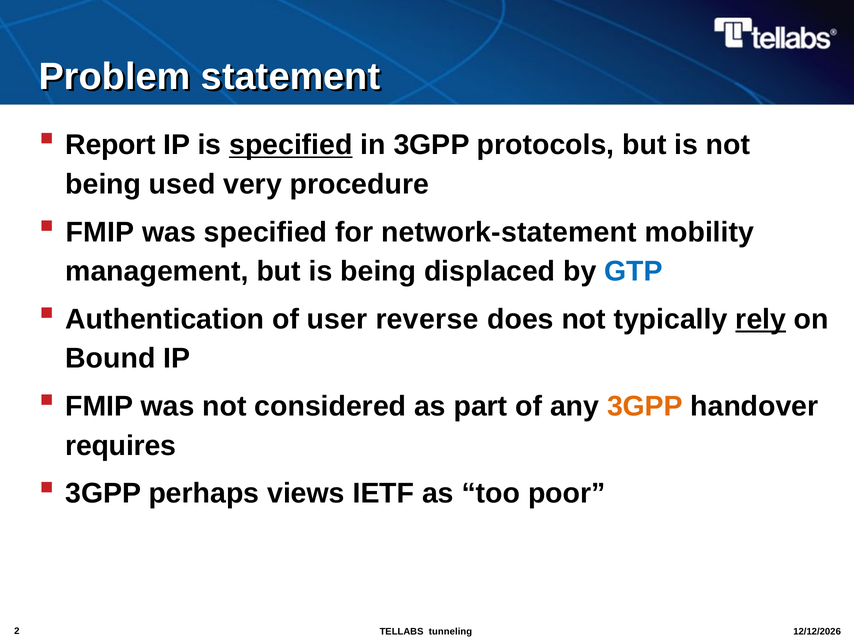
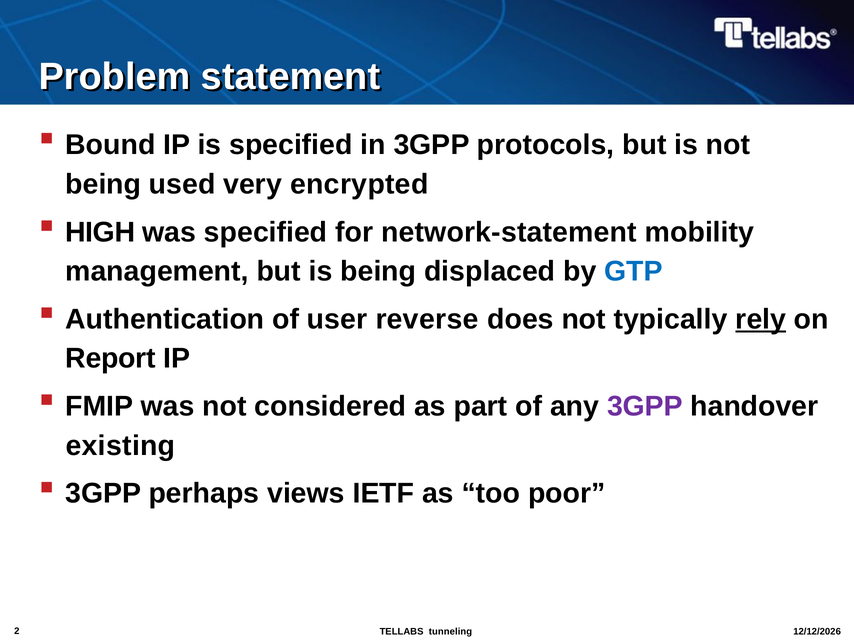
Report: Report -> Bound
specified at (291, 145) underline: present -> none
procedure: procedure -> encrypted
FMIP at (100, 232): FMIP -> HIGH
Bound: Bound -> Report
3GPP at (645, 406) colour: orange -> purple
requires: requires -> existing
